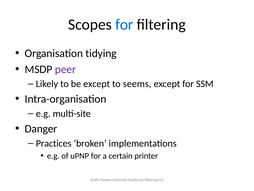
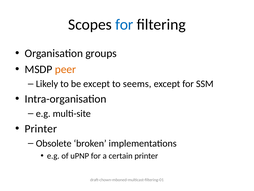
tidying: tidying -> groups
peer colour: purple -> orange
Danger at (41, 128): Danger -> Printer
Practices: Practices -> Obsolete
